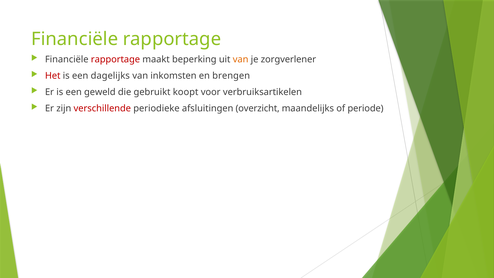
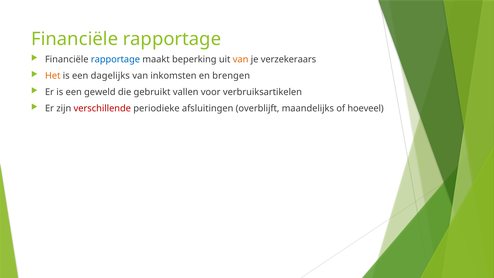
rapportage at (115, 60) colour: red -> blue
zorgverlener: zorgverlener -> verzekeraars
Het colour: red -> orange
koopt: koopt -> vallen
overzicht: overzicht -> overblijft
periode: periode -> hoeveel
